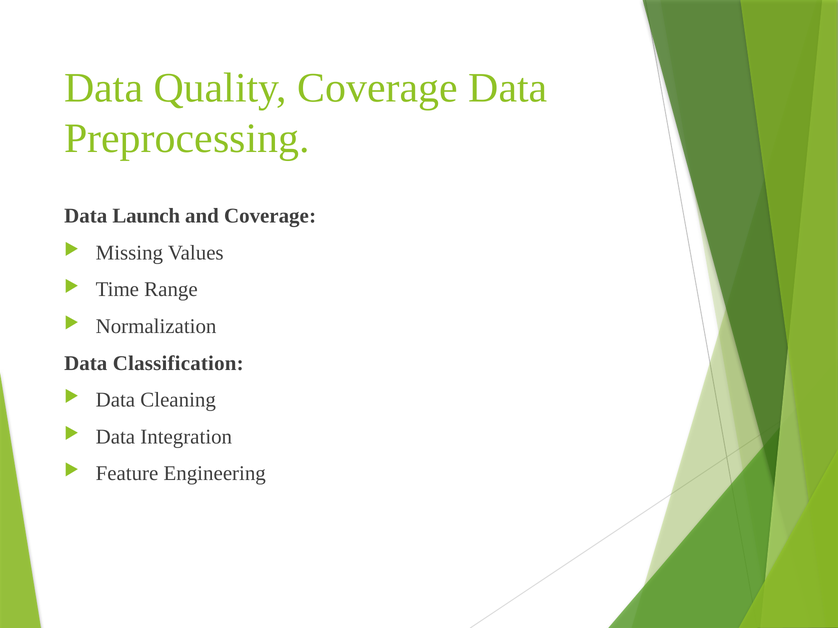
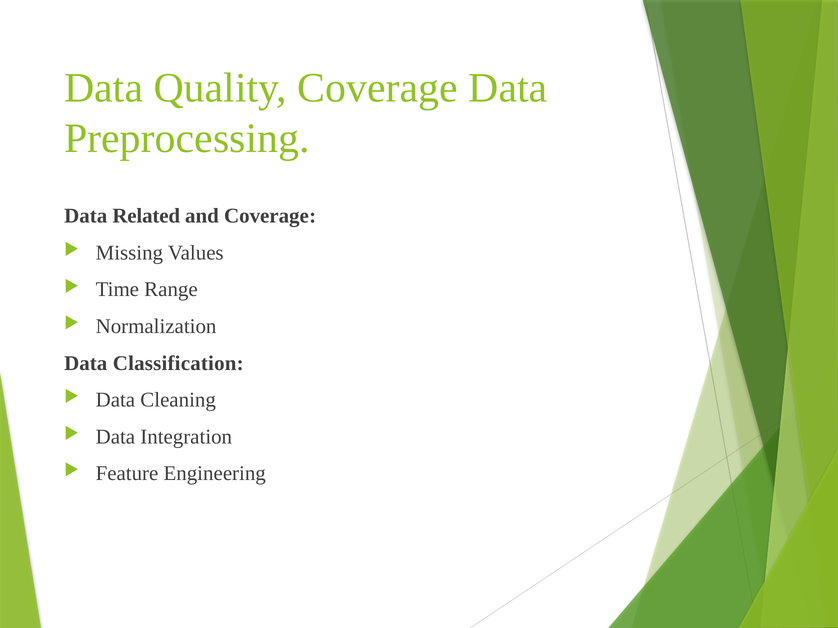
Launch: Launch -> Related
